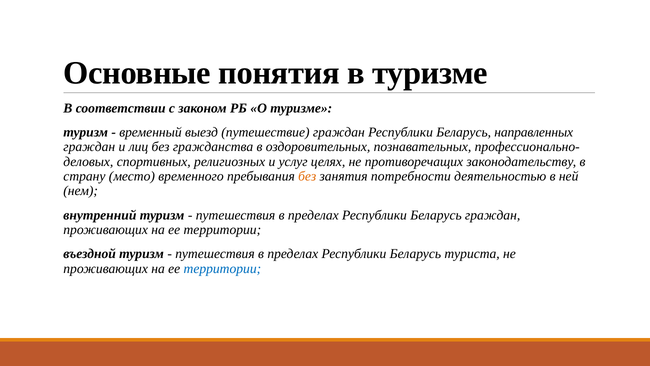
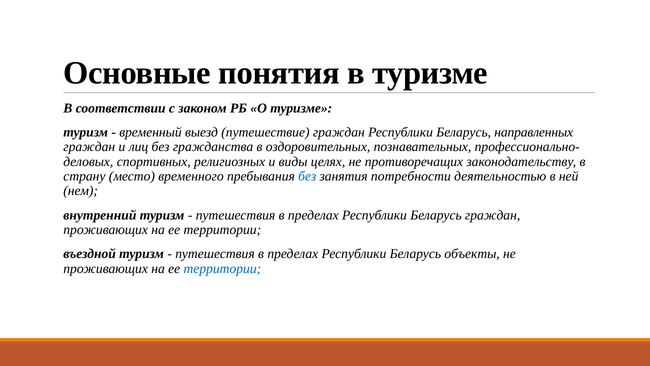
услуг: услуг -> виды
без at (307, 176) colour: orange -> blue
туриста: туриста -> объекты
